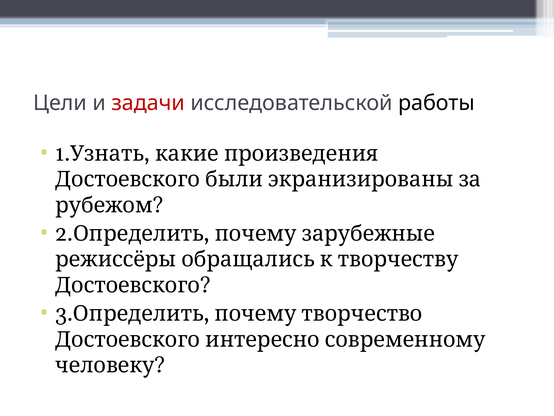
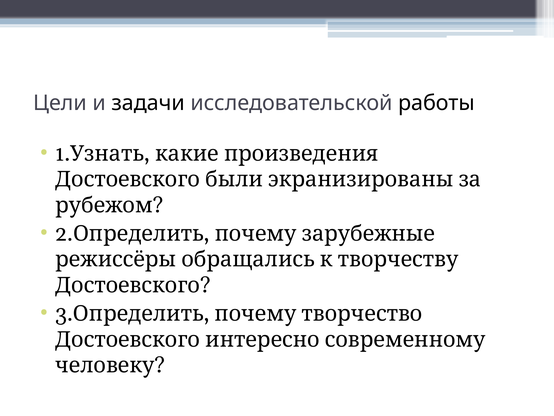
задачи colour: red -> black
